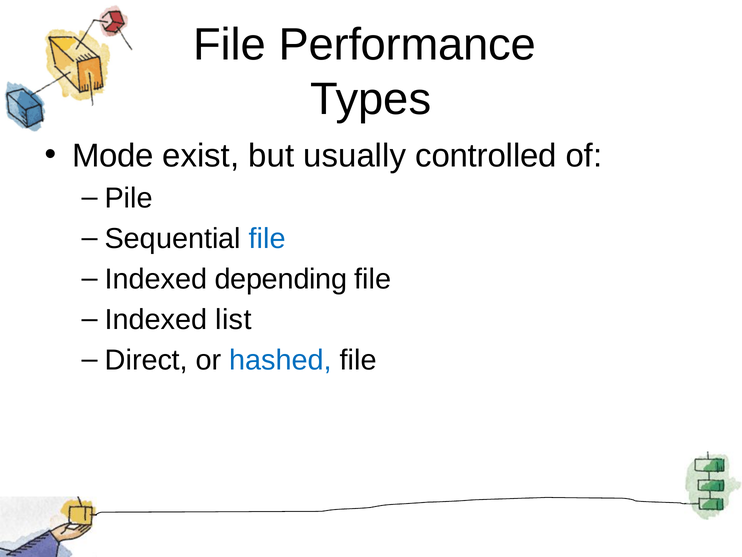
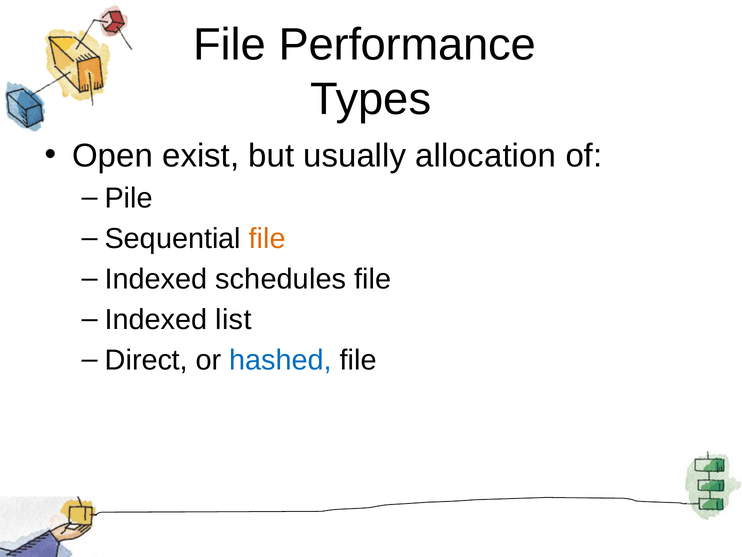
Mode: Mode -> Open
controlled: controlled -> allocation
file at (267, 239) colour: blue -> orange
depending: depending -> schedules
